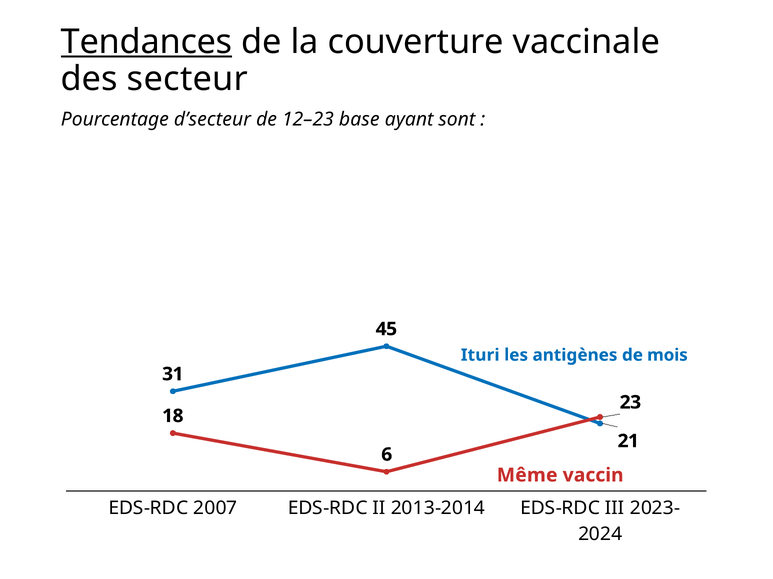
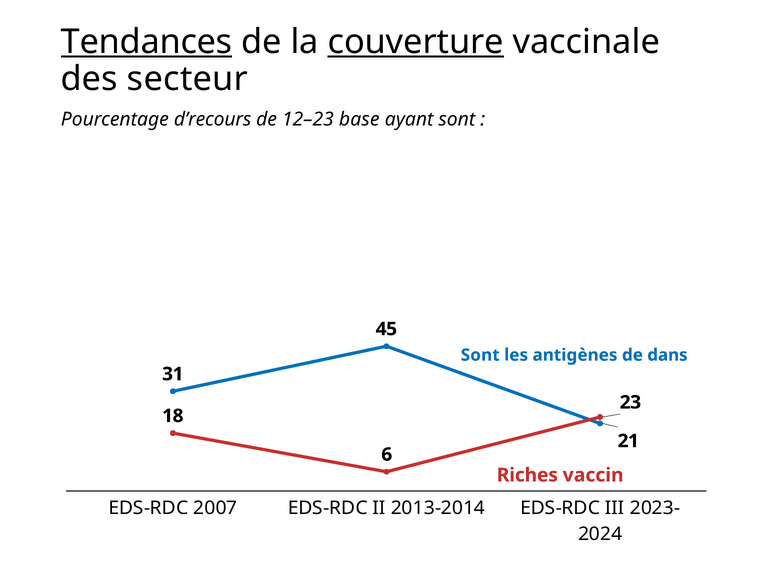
couverture underline: none -> present
d’secteur: d’secteur -> d’recours
Ituri at (480, 356): Ituri -> Sont
mois: mois -> dans
Même: Même -> Riches
